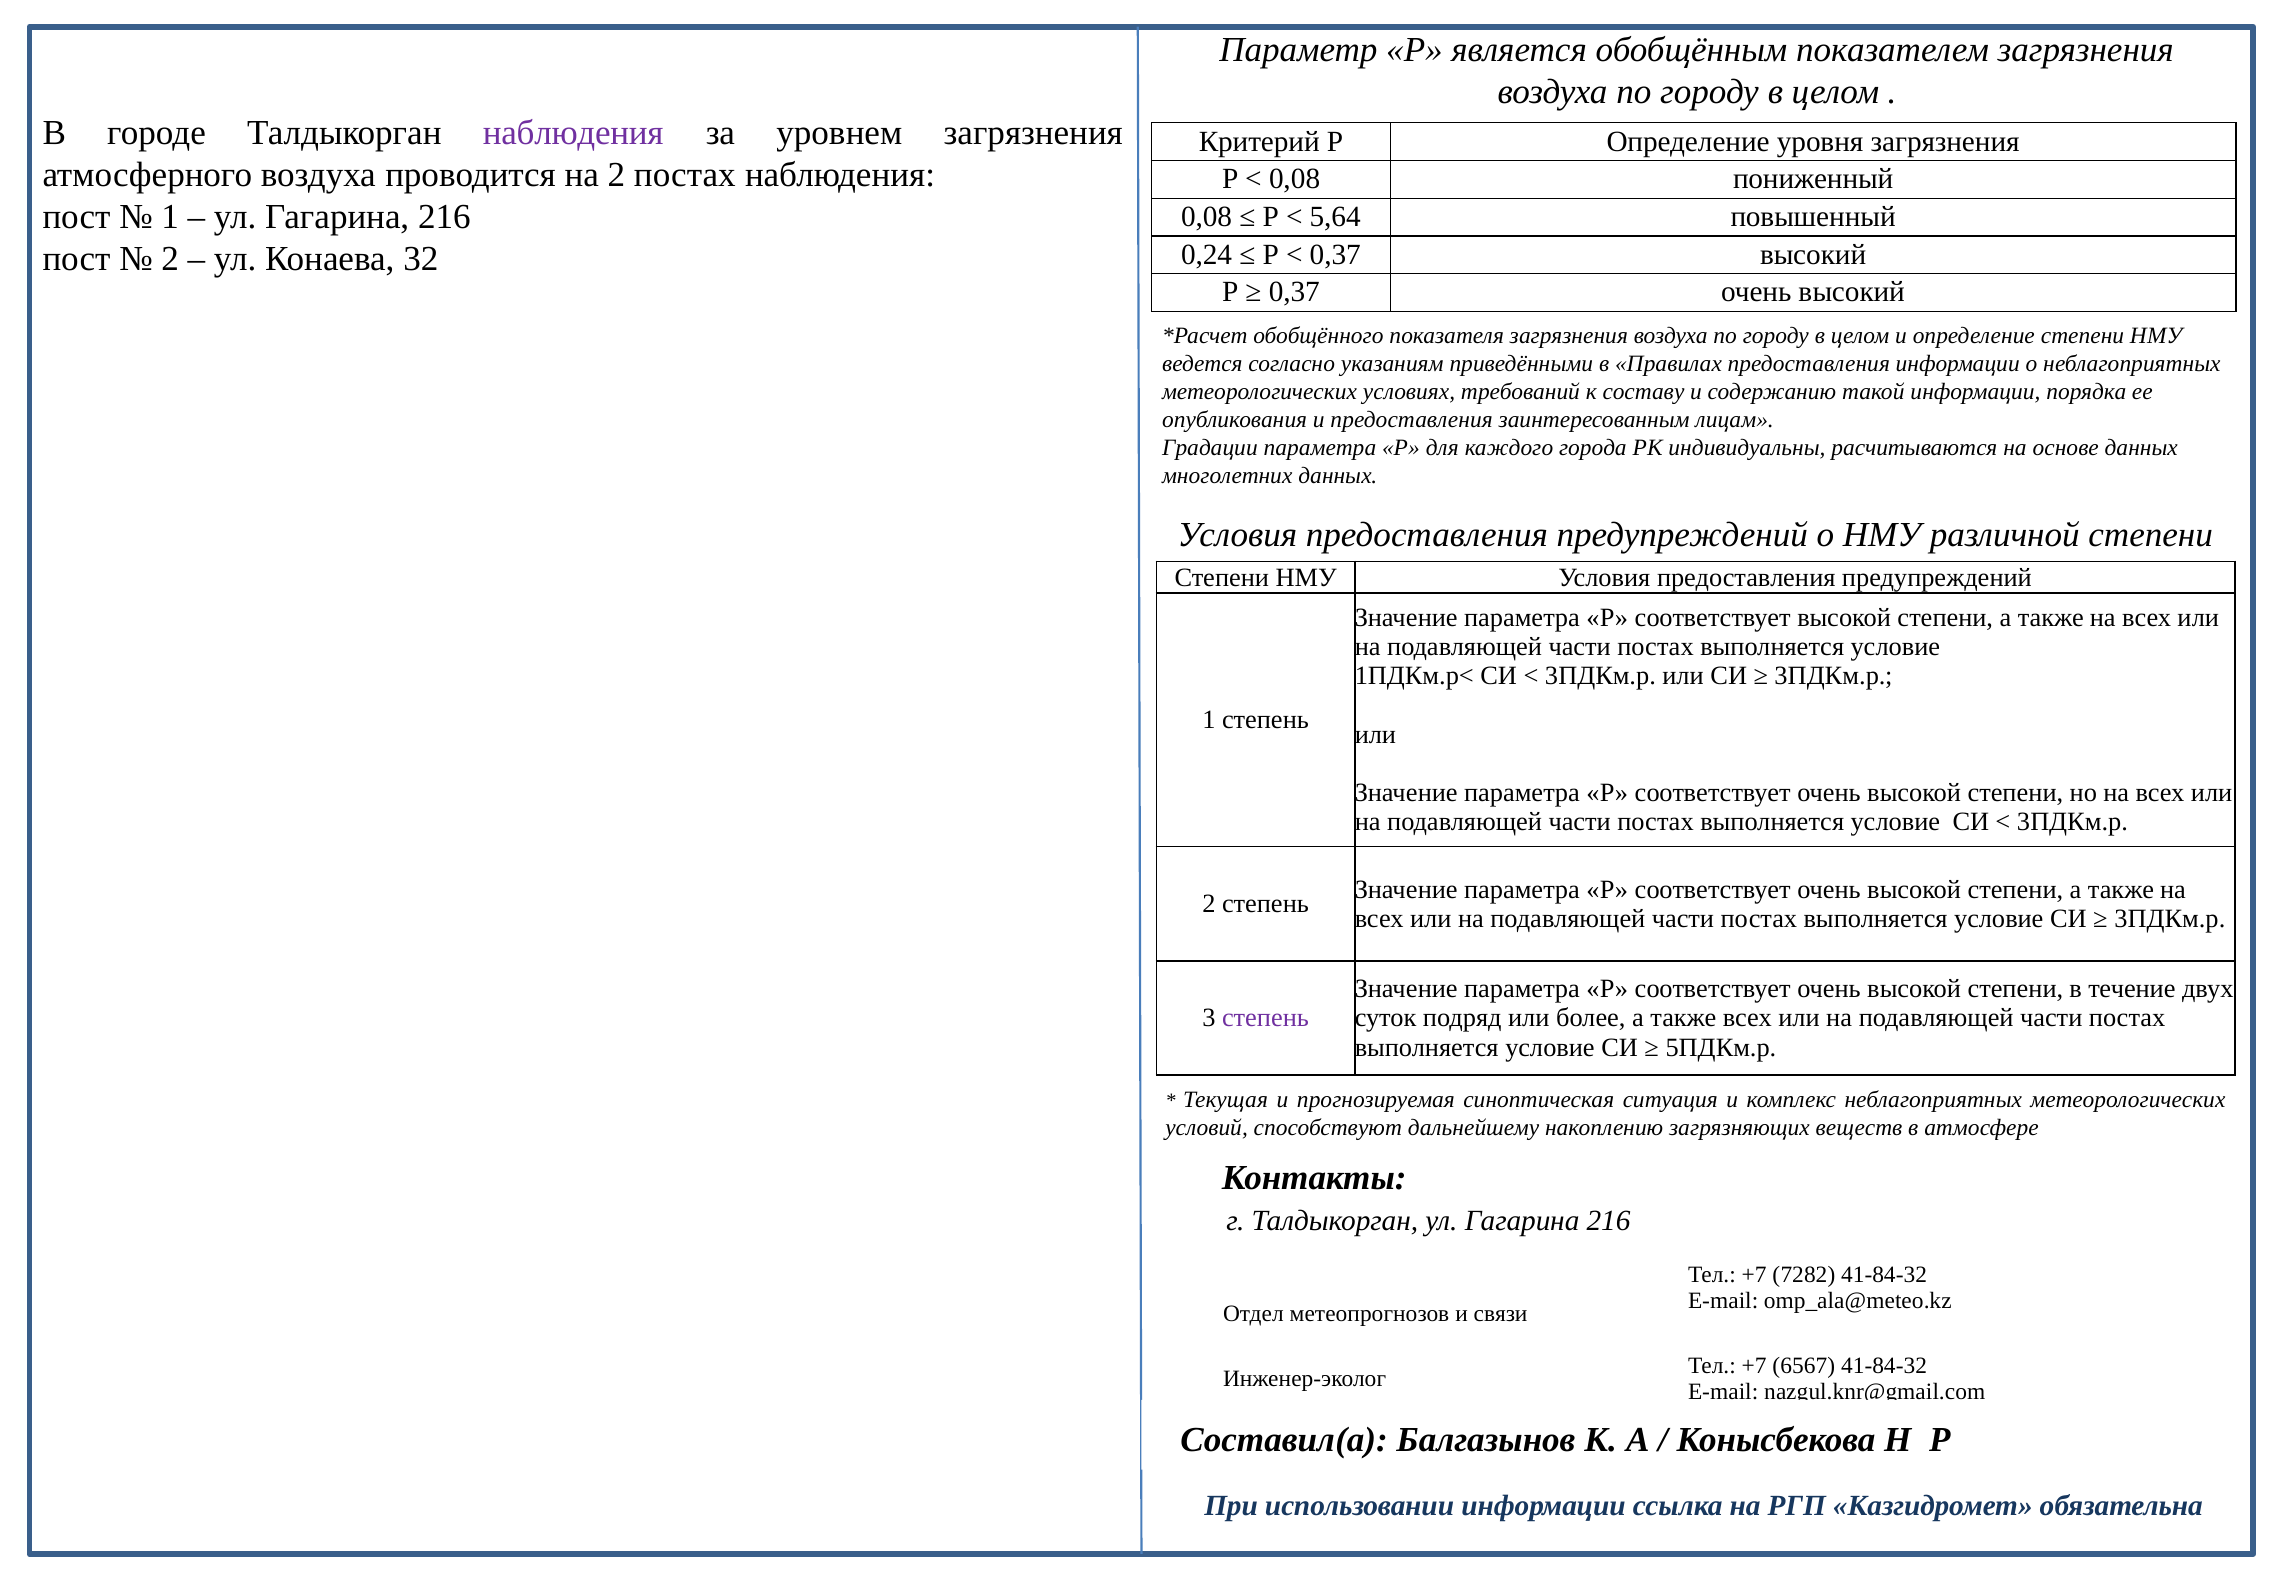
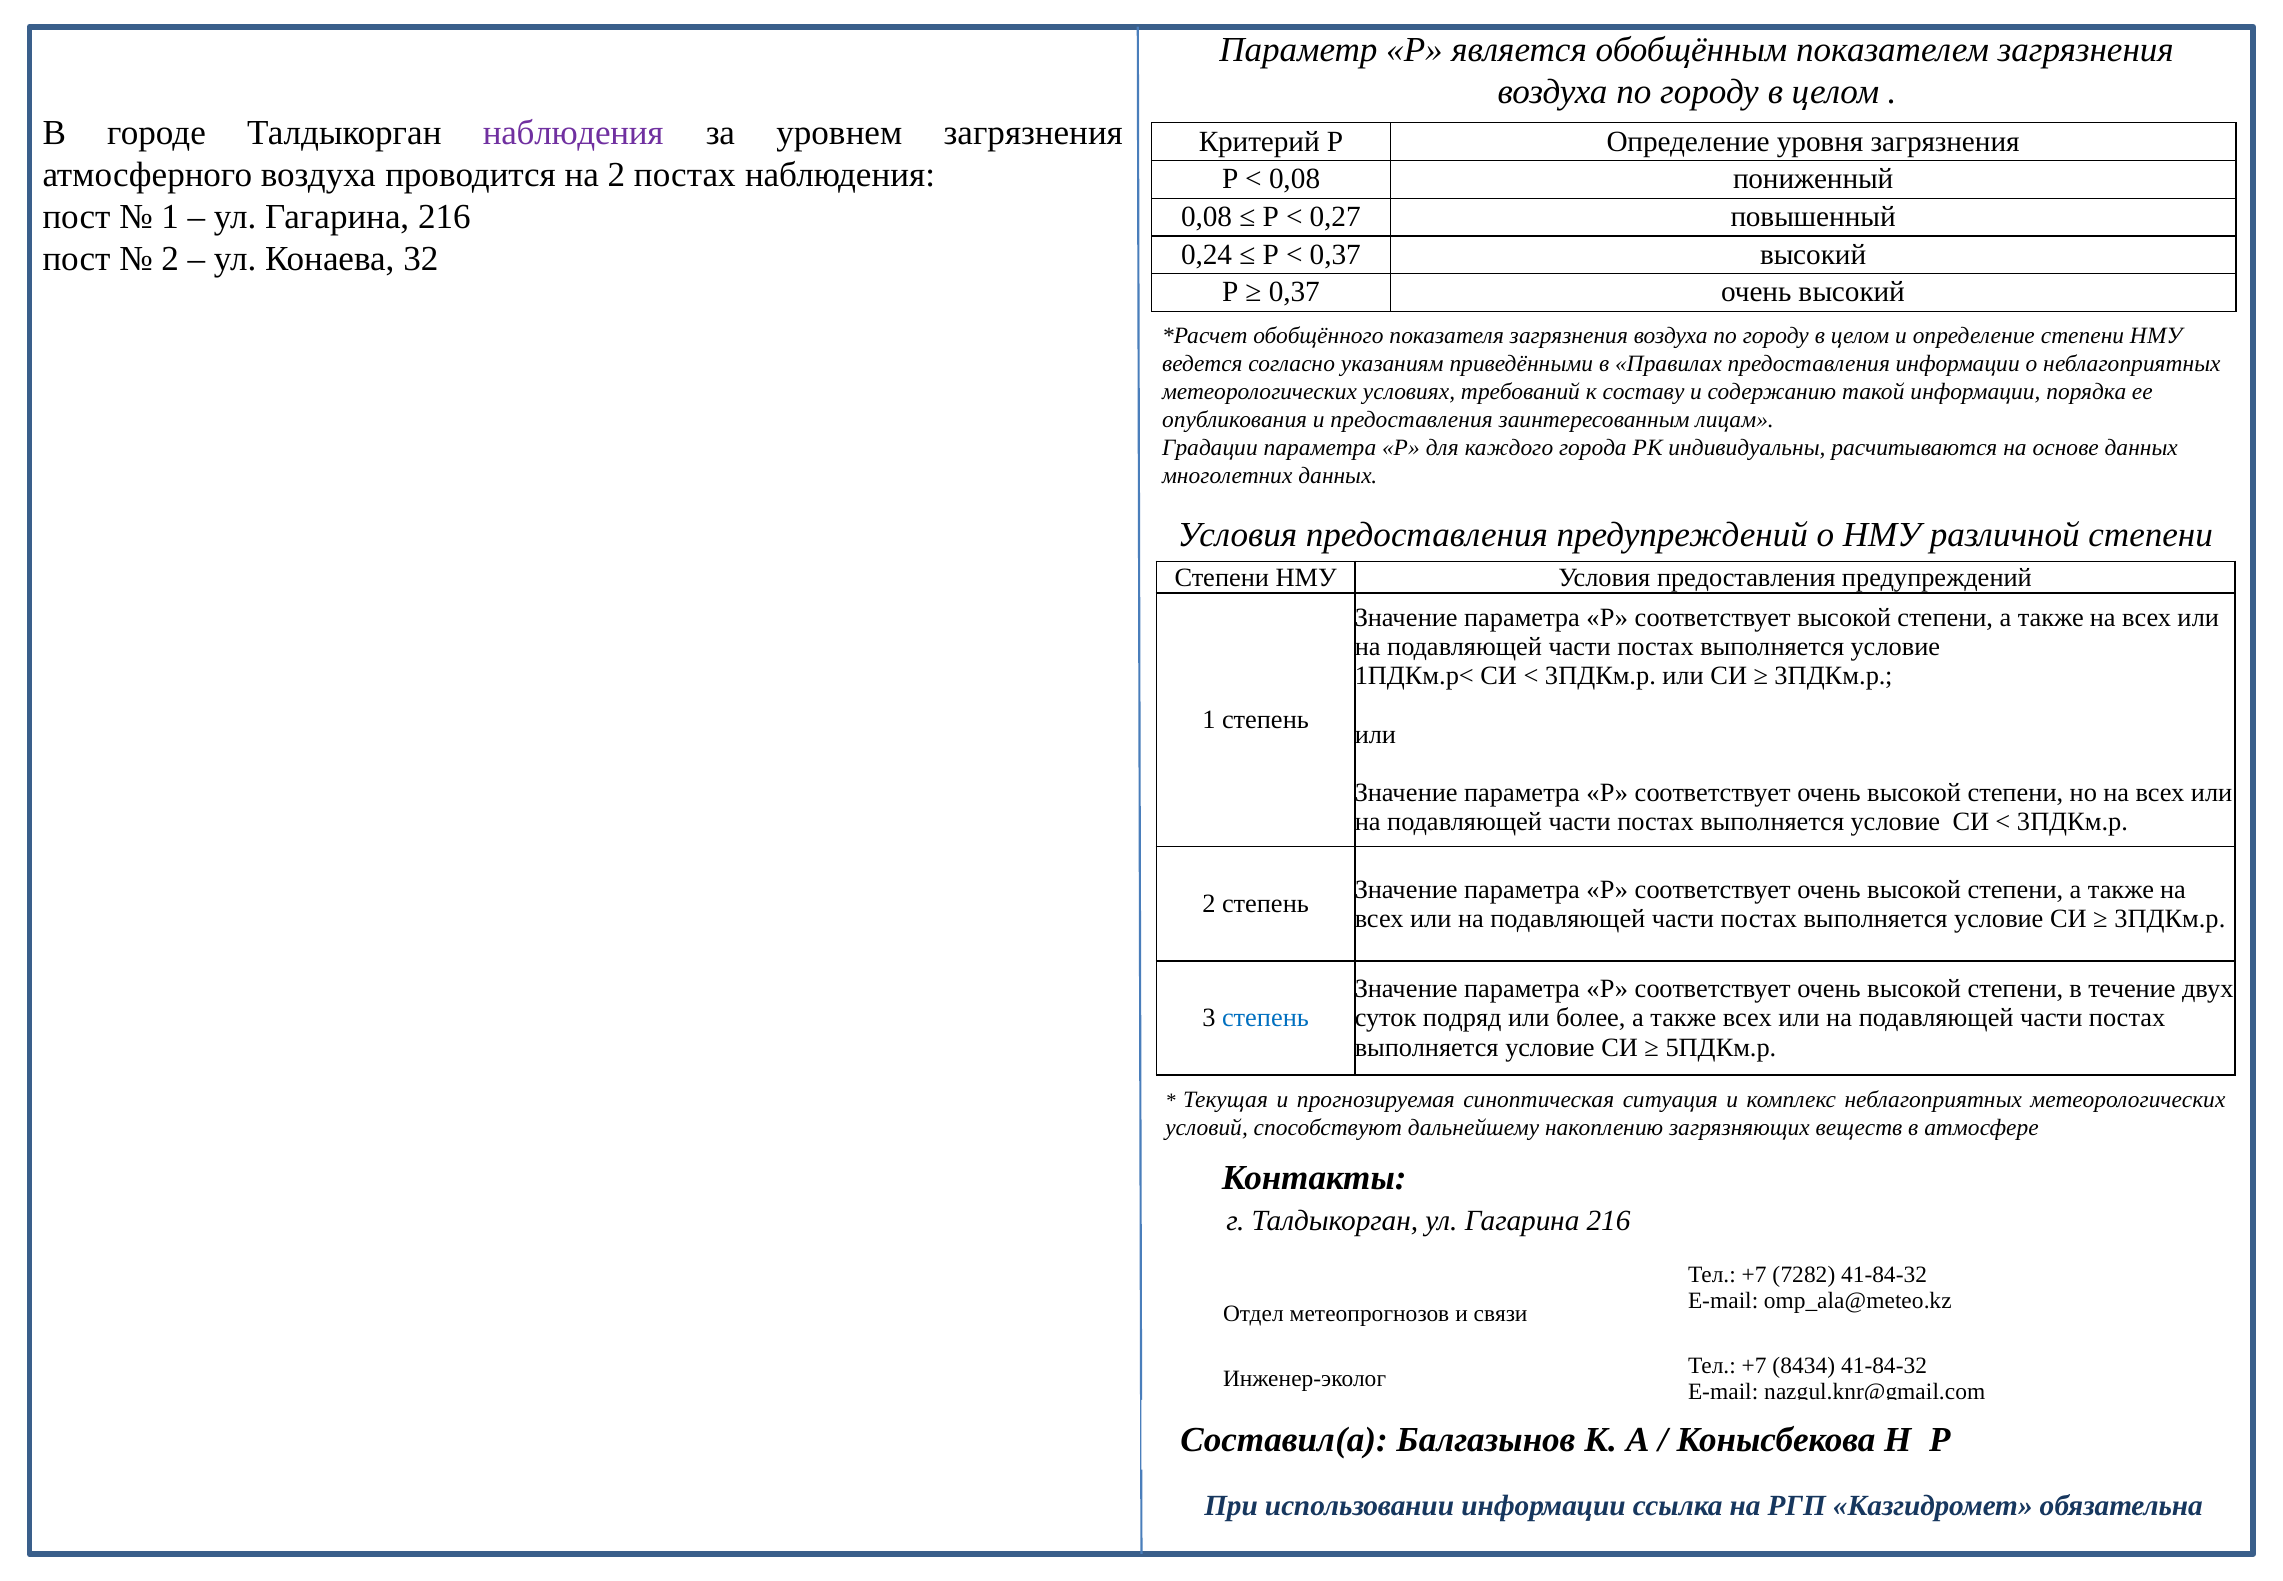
5,64: 5,64 -> 0,27
степень at (1265, 1018) colour: purple -> blue
6567: 6567 -> 8434
